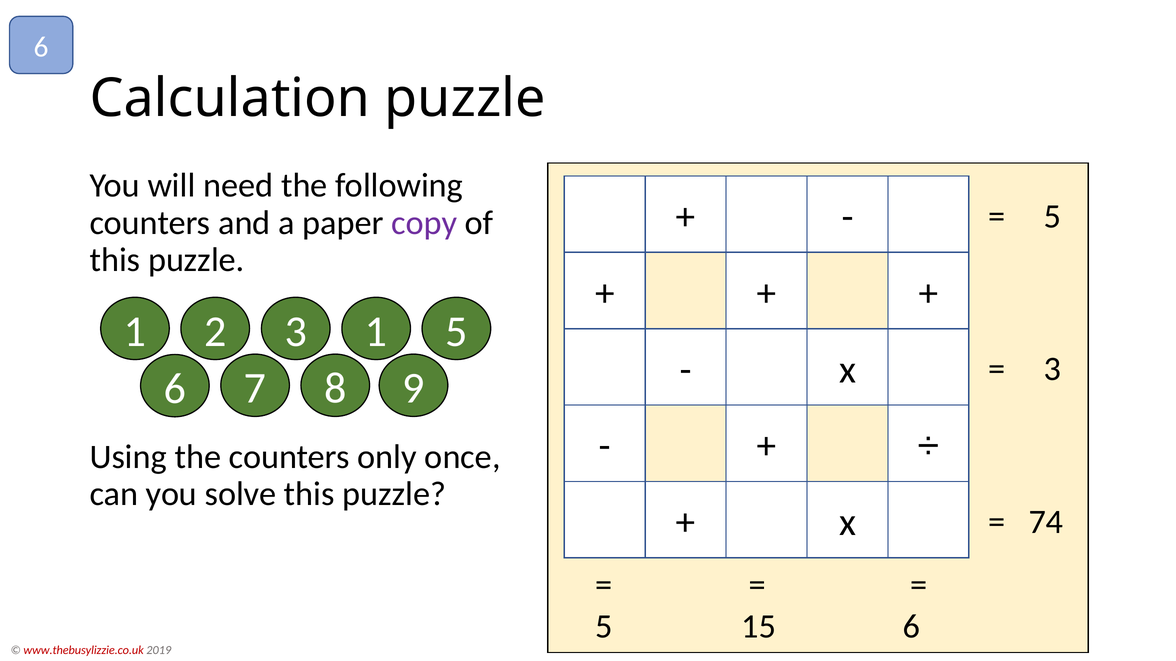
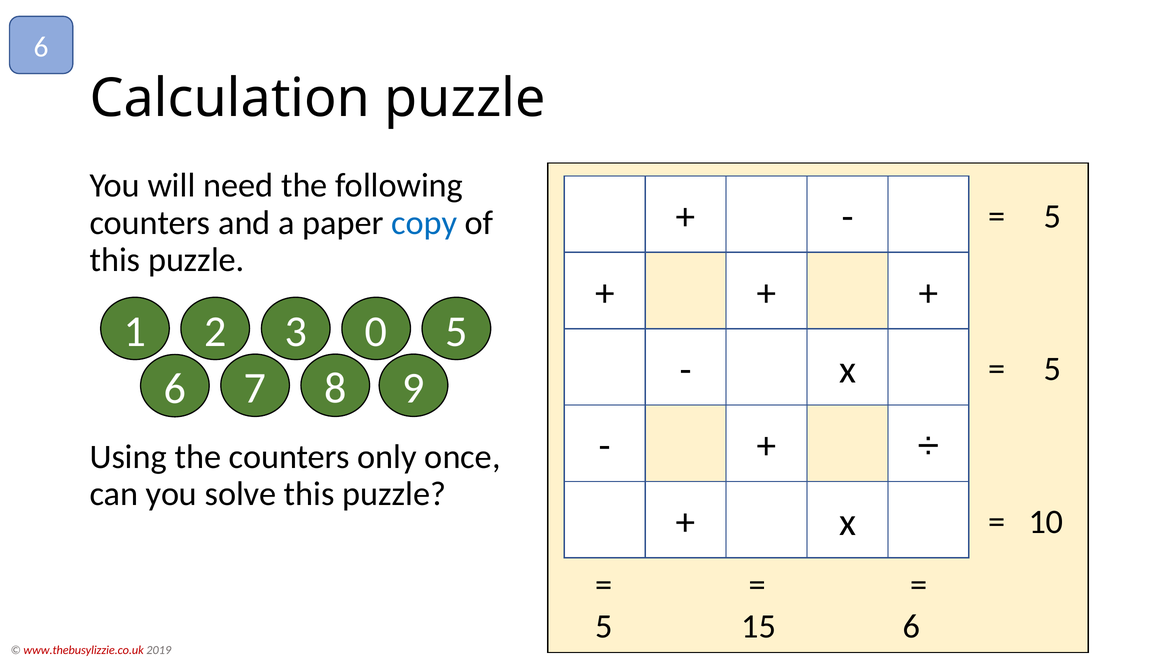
copy colour: purple -> blue
1 1: 1 -> 0
3 at (1053, 369): 3 -> 5
74: 74 -> 10
